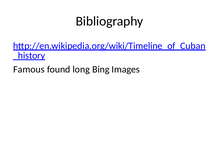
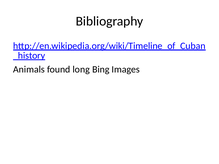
Famous: Famous -> Animals
